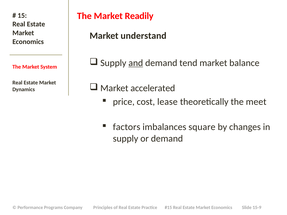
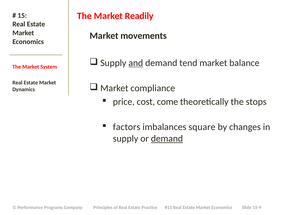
understand: understand -> movements
accelerated: accelerated -> compliance
lease: lease -> come
meet: meet -> stops
demand at (167, 139) underline: none -> present
